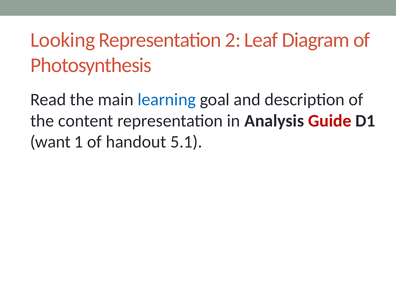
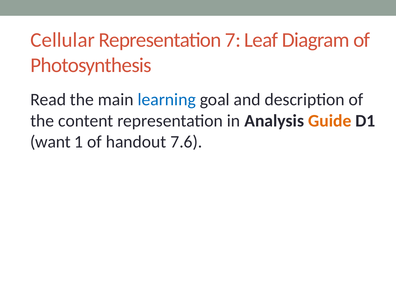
Looking: Looking -> Cellular
2: 2 -> 7
Guide colour: red -> orange
5.1: 5.1 -> 7.6
